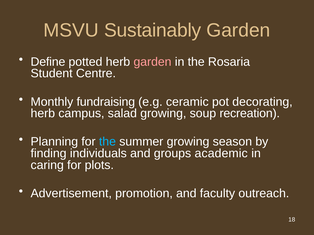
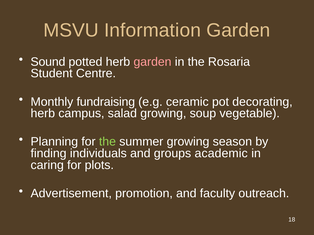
Sustainably: Sustainably -> Information
Define: Define -> Sound
recreation: recreation -> vegetable
the at (107, 142) colour: light blue -> light green
